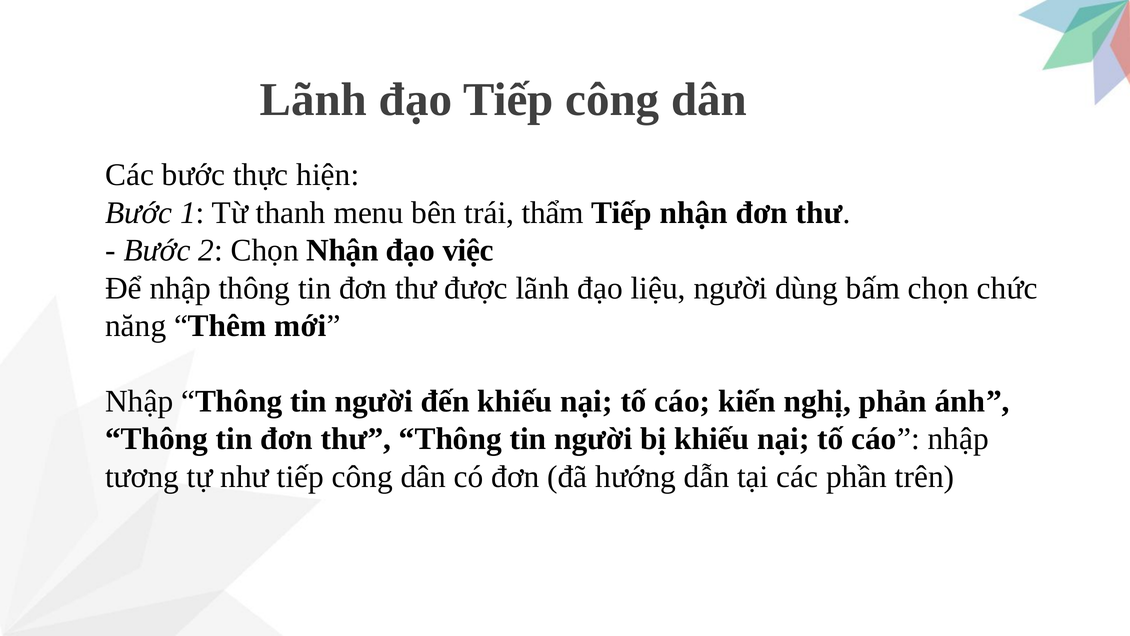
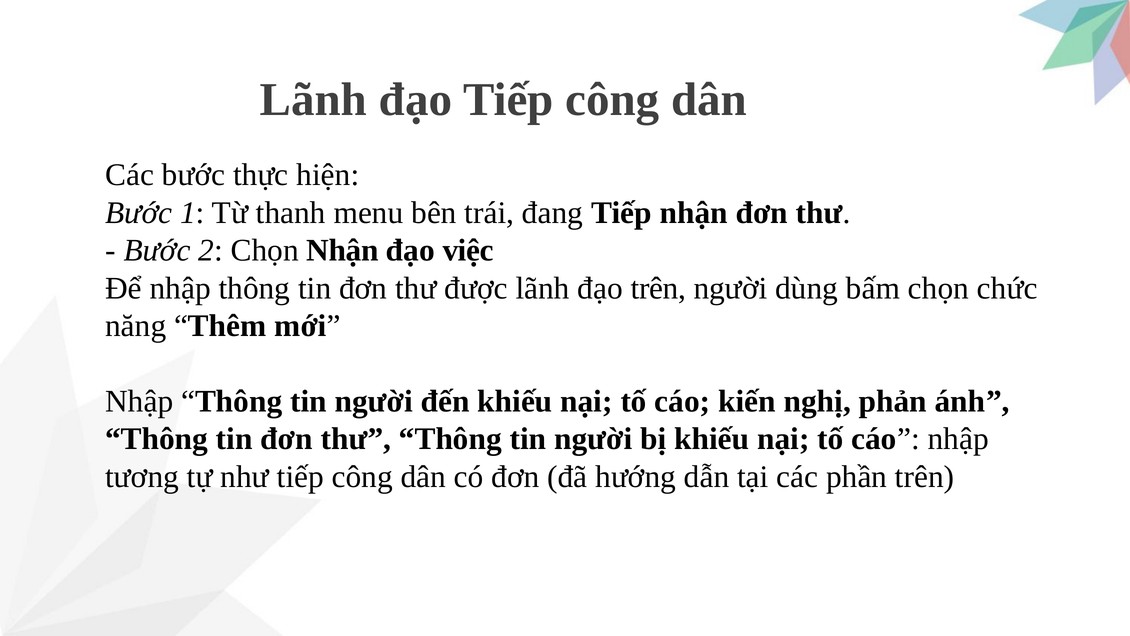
thẩm: thẩm -> đang
đạo liệu: liệu -> trên
